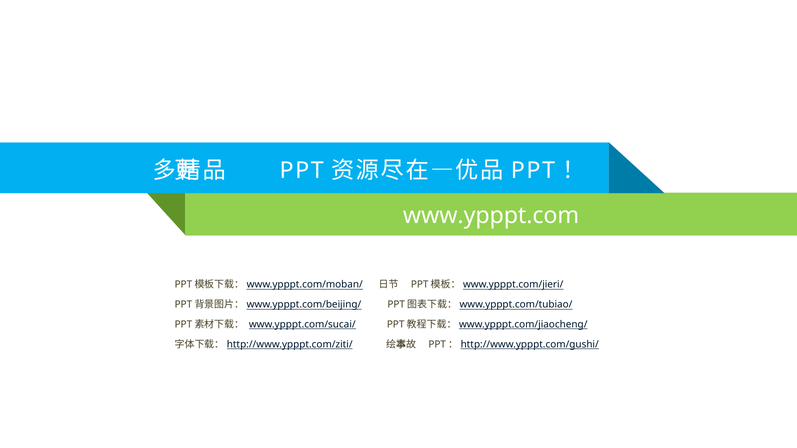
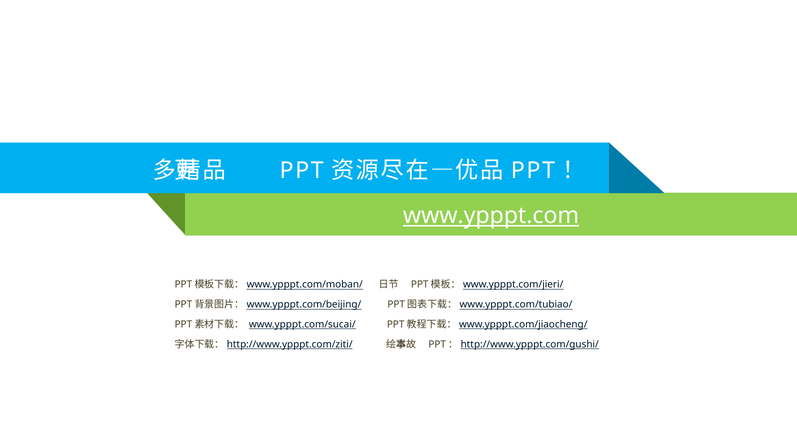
www.ypppt.com underline: none -> present
